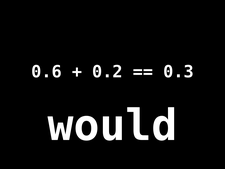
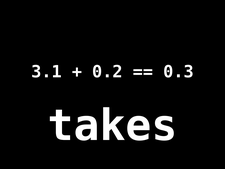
0.6: 0.6 -> 3.1
would: would -> takes
